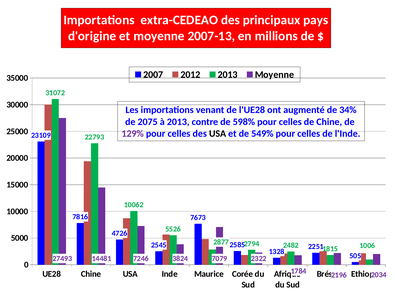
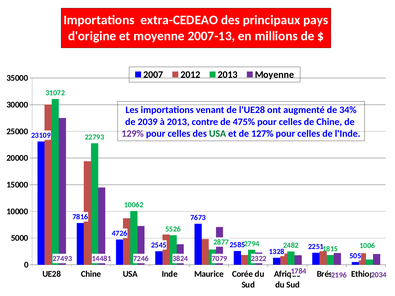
2075: 2075 -> 2039
598%: 598% -> 475%
USA at (218, 134) colour: black -> green
549%: 549% -> 127%
